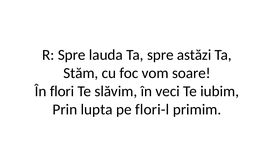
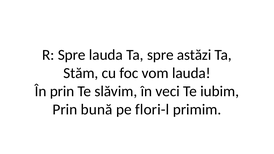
vom soare: soare -> lauda
În flori: flori -> prin
lupta: lupta -> bună
